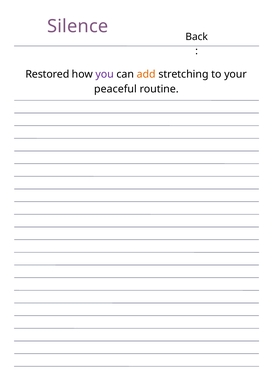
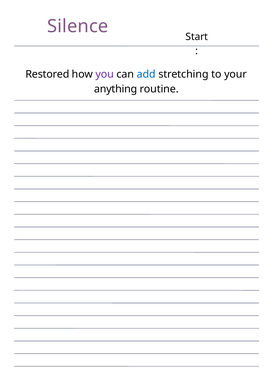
Back: Back -> Start
add colour: orange -> blue
peaceful: peaceful -> anything
